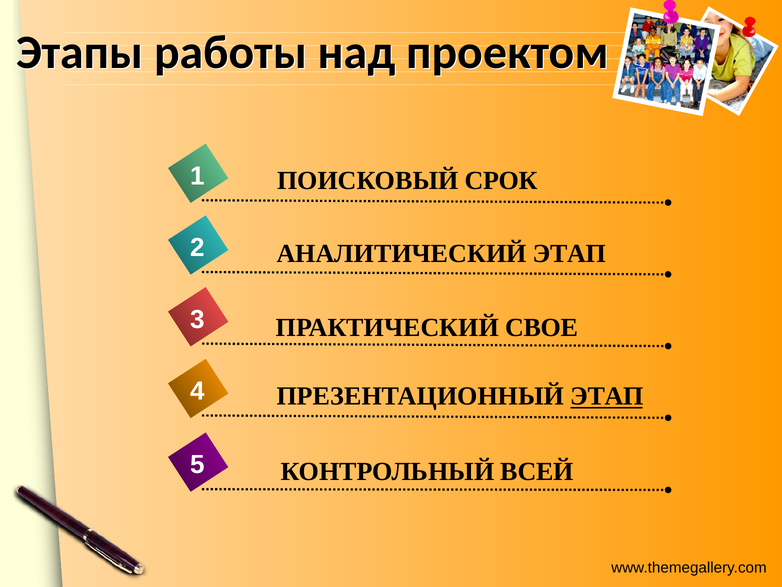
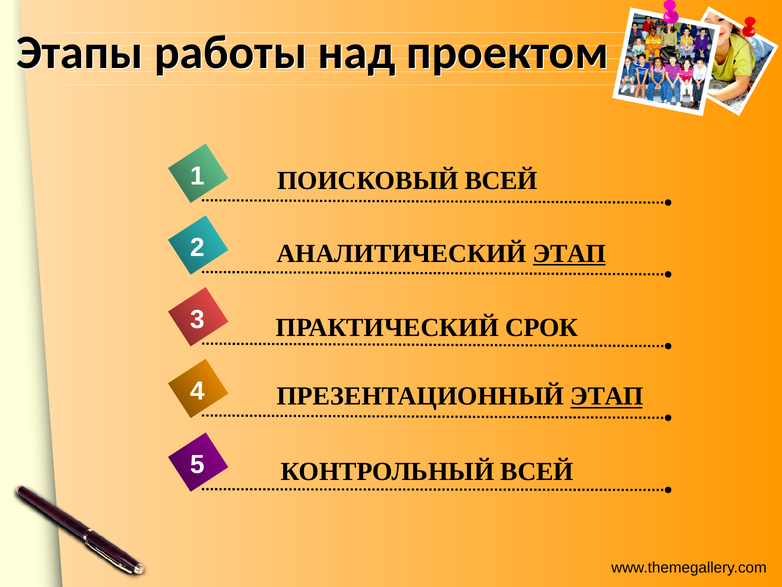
ПОИСКОВЫЙ СРОК: СРОК -> ВСЕЙ
ЭТАП at (569, 253) underline: none -> present
СВОЕ: СВОЕ -> СРОК
